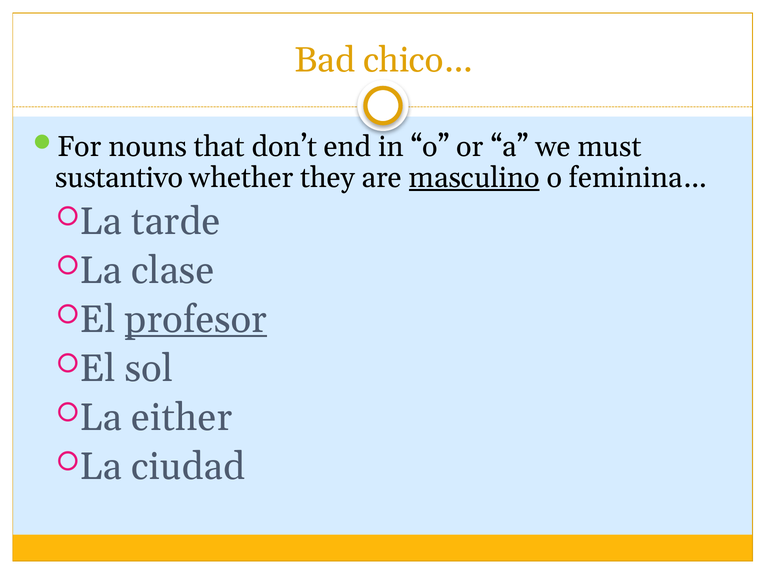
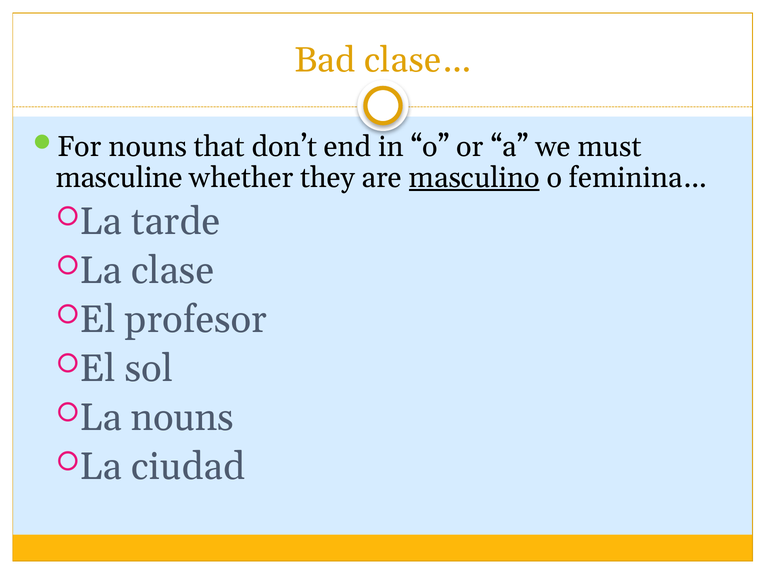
chico…: chico… -> clase…
sustantivo: sustantivo -> masculine
profesor underline: present -> none
La either: either -> nouns
